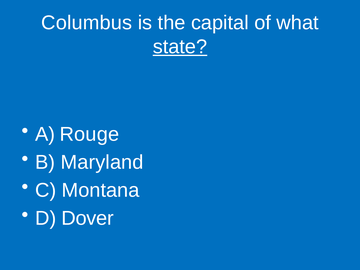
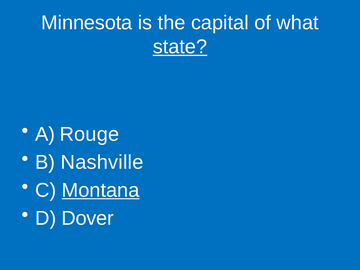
Columbus: Columbus -> Minnesota
Maryland: Maryland -> Nashville
Montana underline: none -> present
